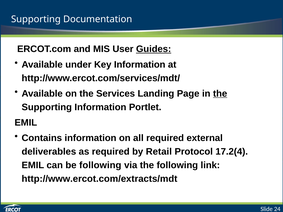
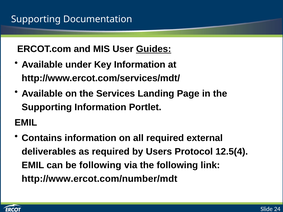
the at (220, 94) underline: present -> none
Retail: Retail -> Users
17.2(4: 17.2(4 -> 12.5(4
http://www.ercot.com/extracts/mdt: http://www.ercot.com/extracts/mdt -> http://www.ercot.com/number/mdt
